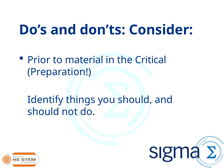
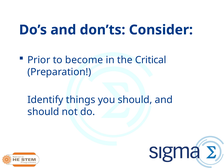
material: material -> become
